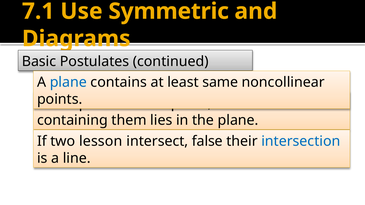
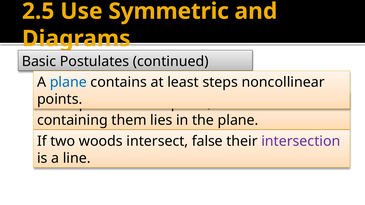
7.1: 7.1 -> 2.5
same: same -> steps
lesson: lesson -> woods
intersection colour: blue -> purple
